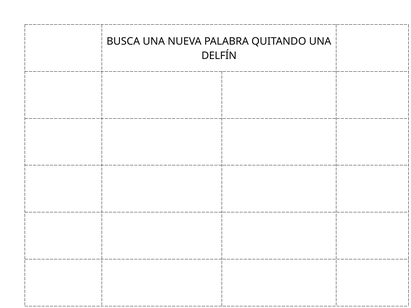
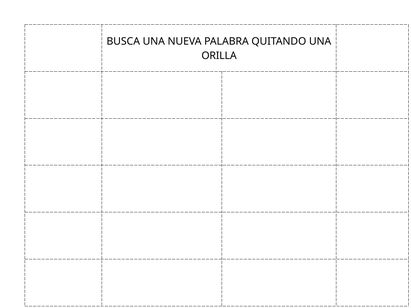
DELFÍN: DELFÍN -> ORILLA
